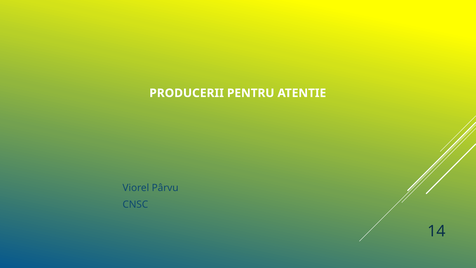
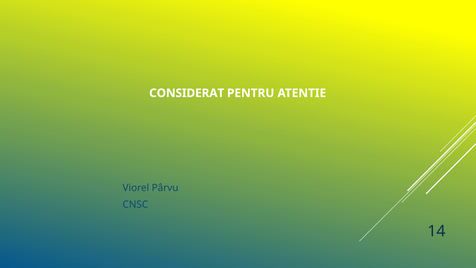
PRODUCERII: PRODUCERII -> CONSIDERAT
